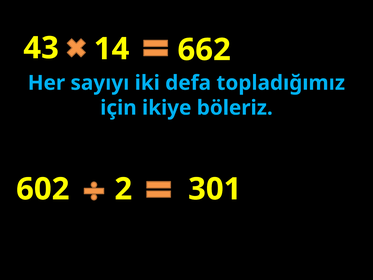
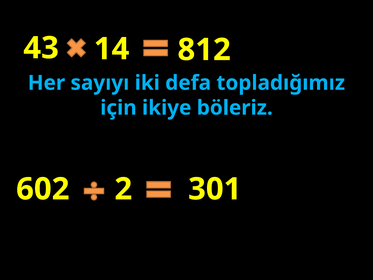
662: 662 -> 812
